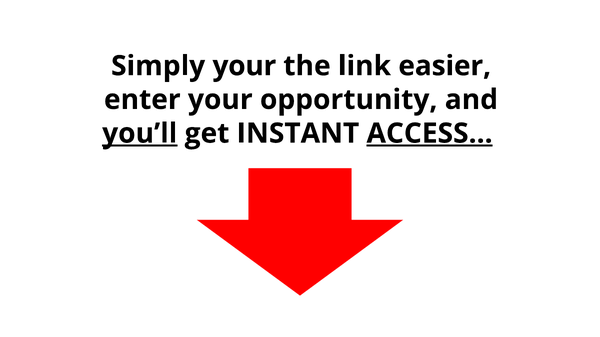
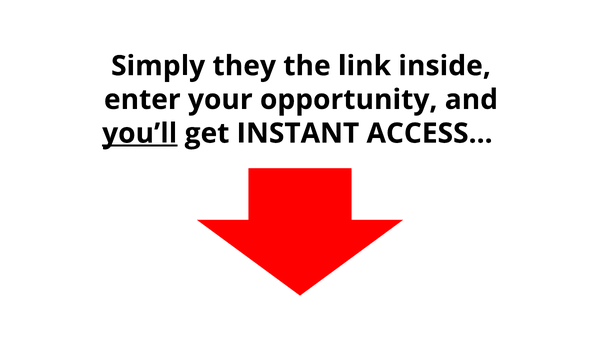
Simply your: your -> they
easier: easier -> inside
ACCESS… underline: present -> none
